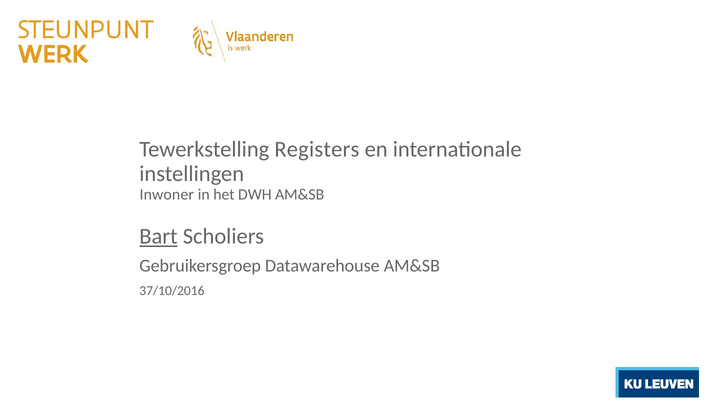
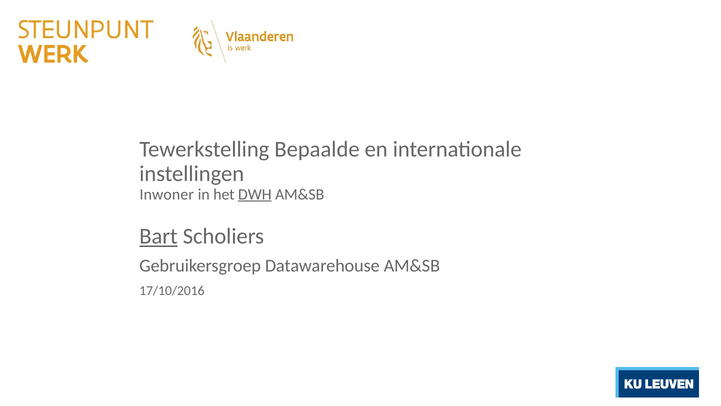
Registers: Registers -> Bepaalde
DWH underline: none -> present
37/10/2016: 37/10/2016 -> 17/10/2016
